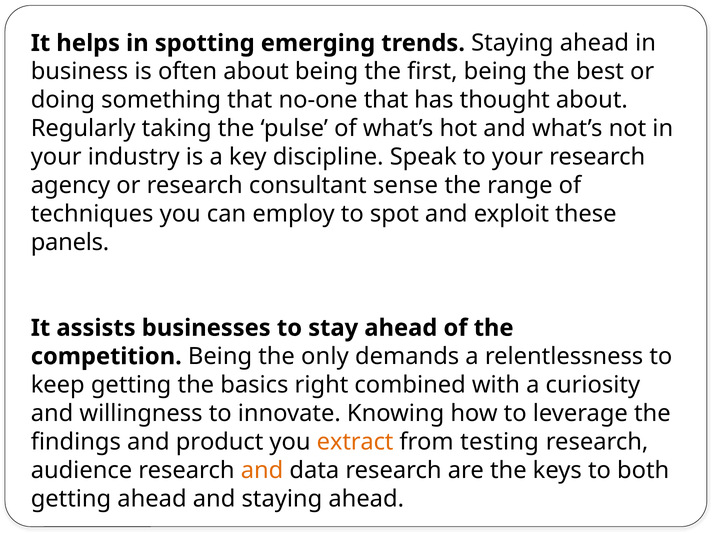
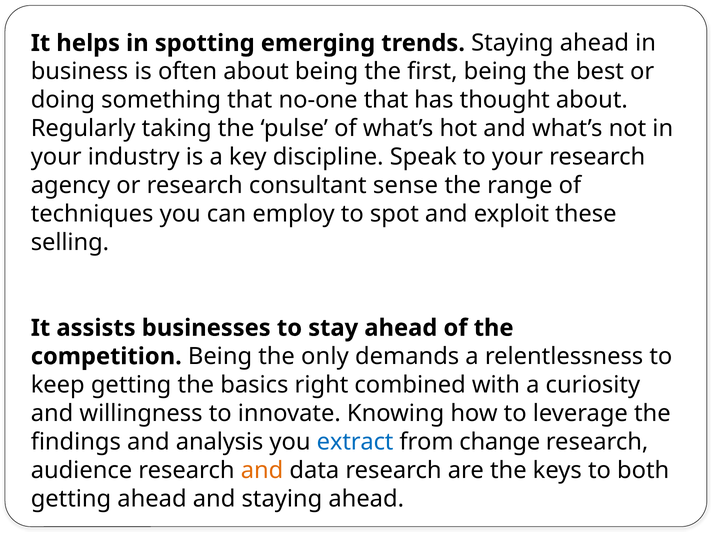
panels: panels -> selling
product: product -> analysis
extract colour: orange -> blue
testing: testing -> change
